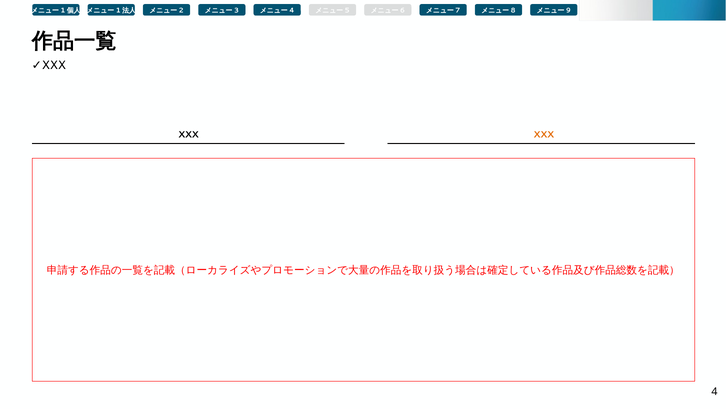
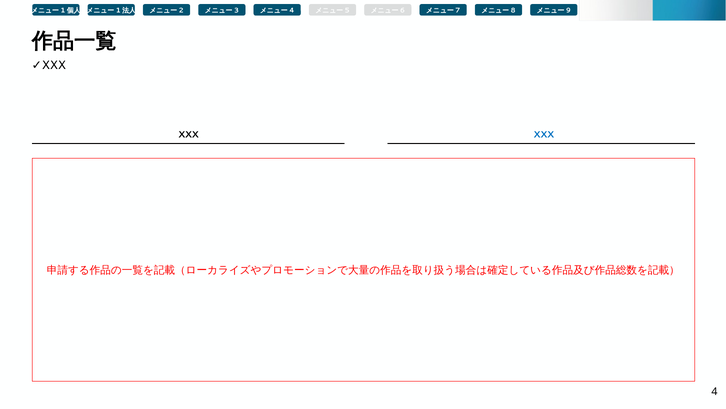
XXX at (544, 135) colour: orange -> blue
